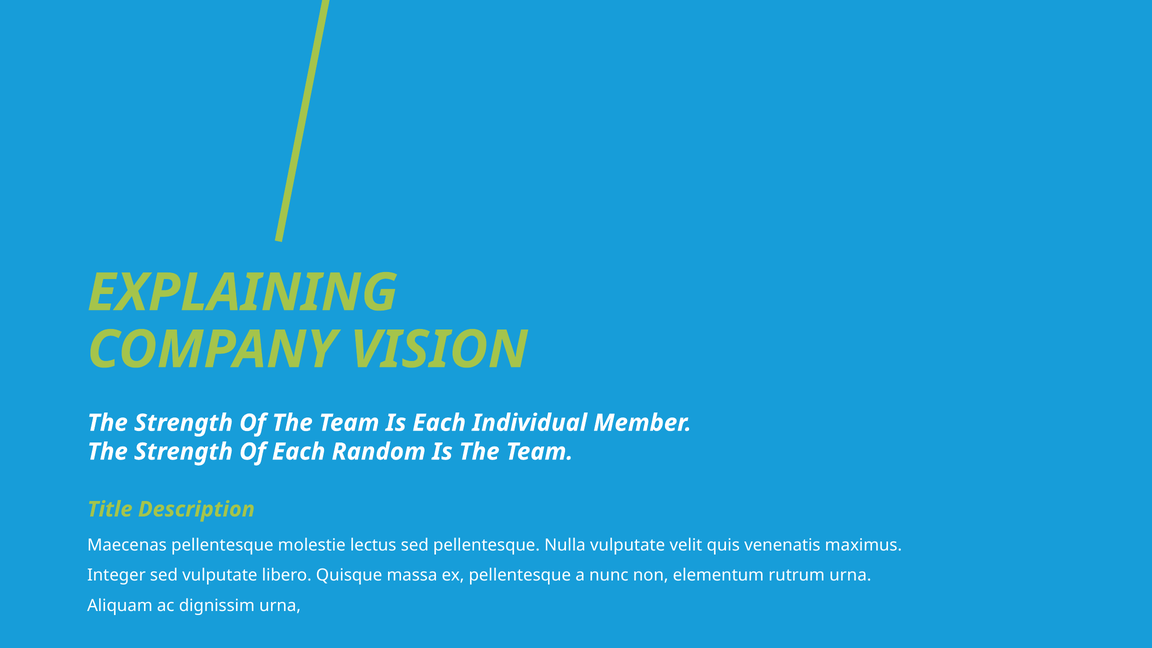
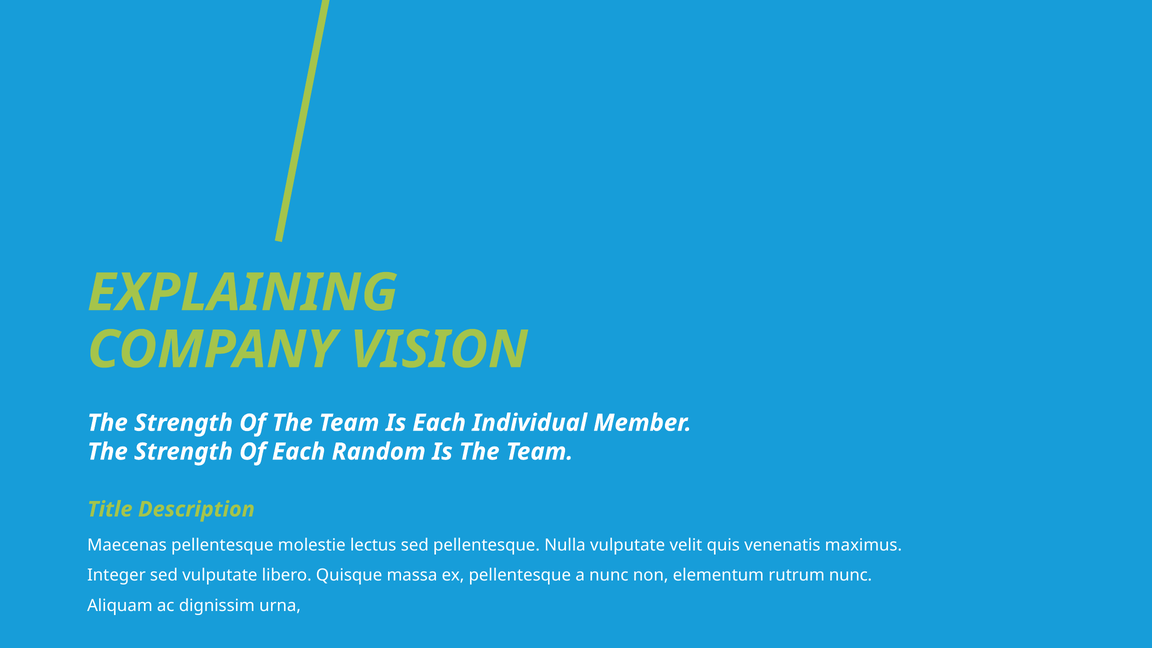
rutrum urna: urna -> nunc
